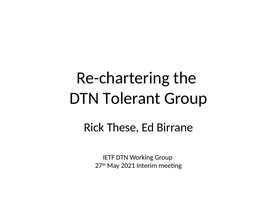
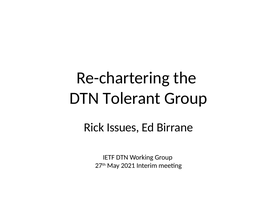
These: These -> Issues
